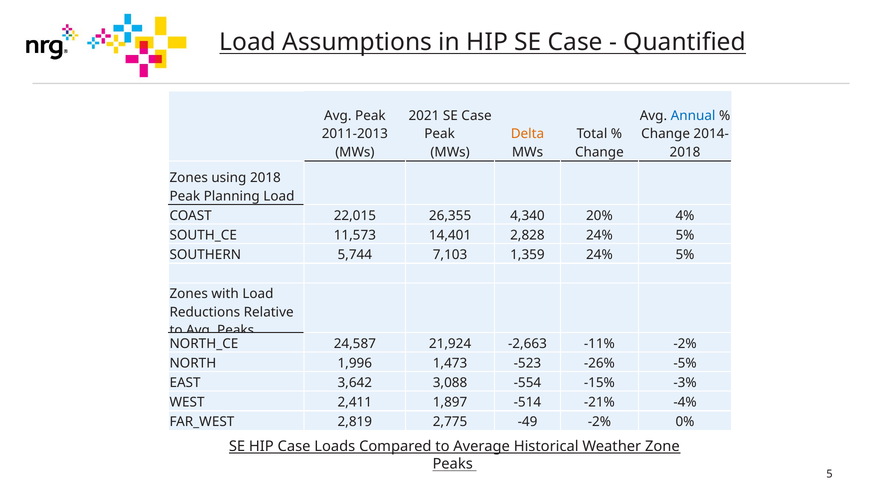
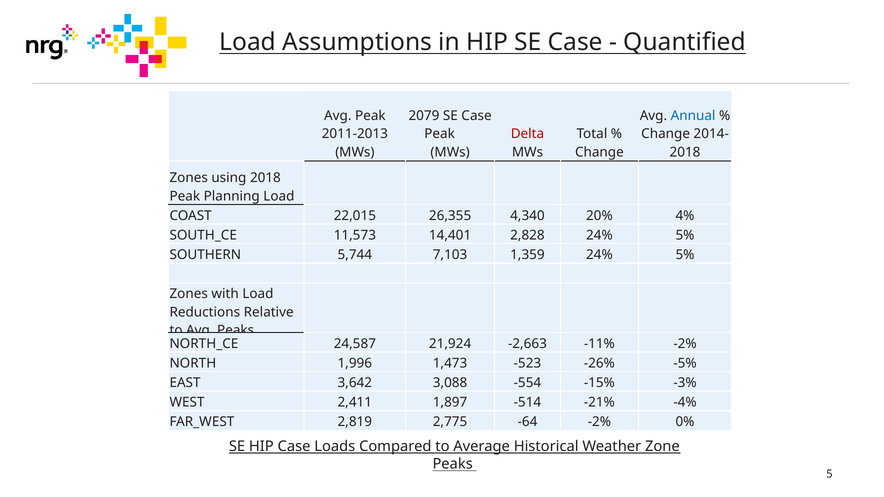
2021: 2021 -> 2079
Delta colour: orange -> red
-49: -49 -> -64
